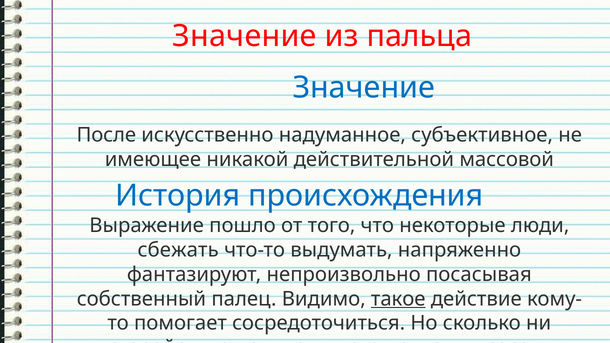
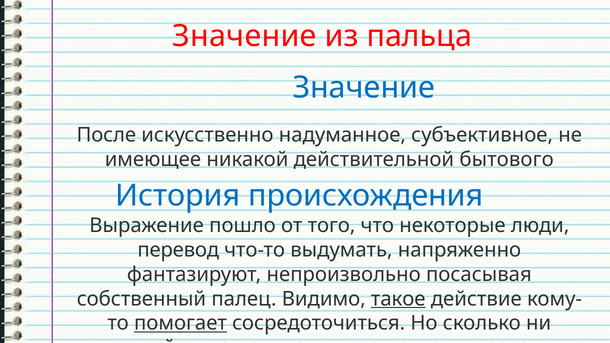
массовой: массовой -> бытового
сбежать: сбежать -> перевод
помогает underline: none -> present
